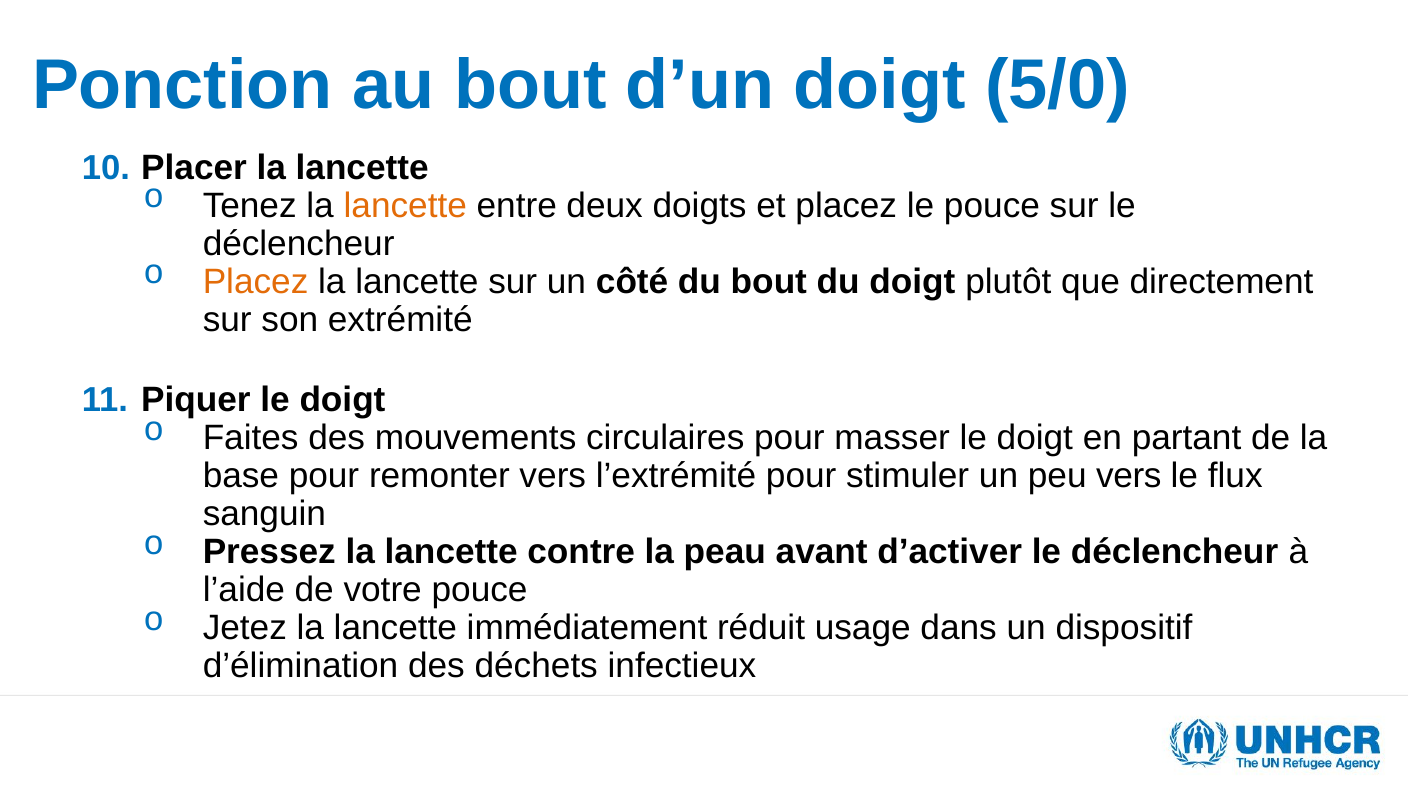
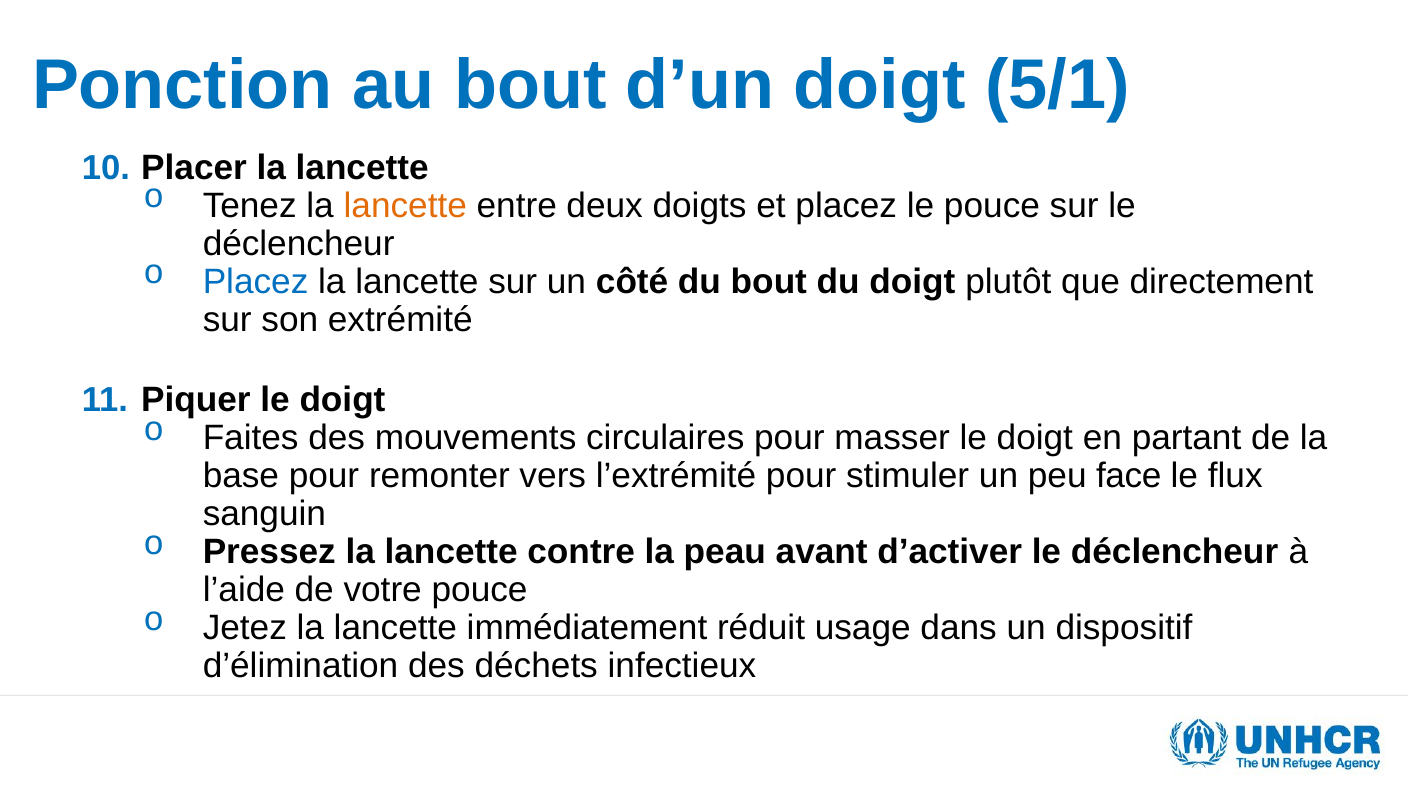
5/0: 5/0 -> 5/1
Placez at (256, 281) colour: orange -> blue
peu vers: vers -> face
